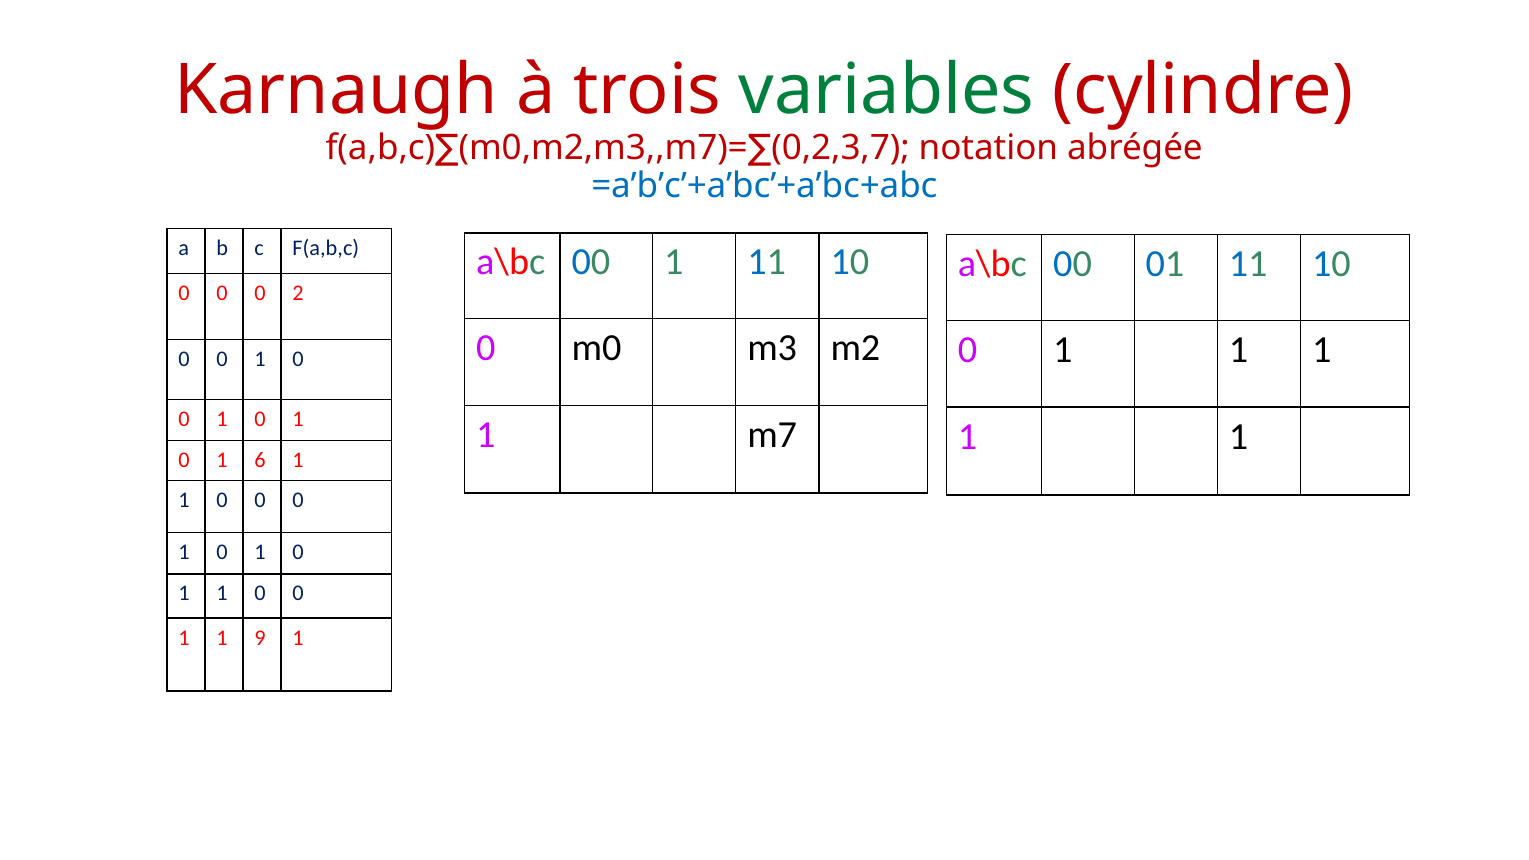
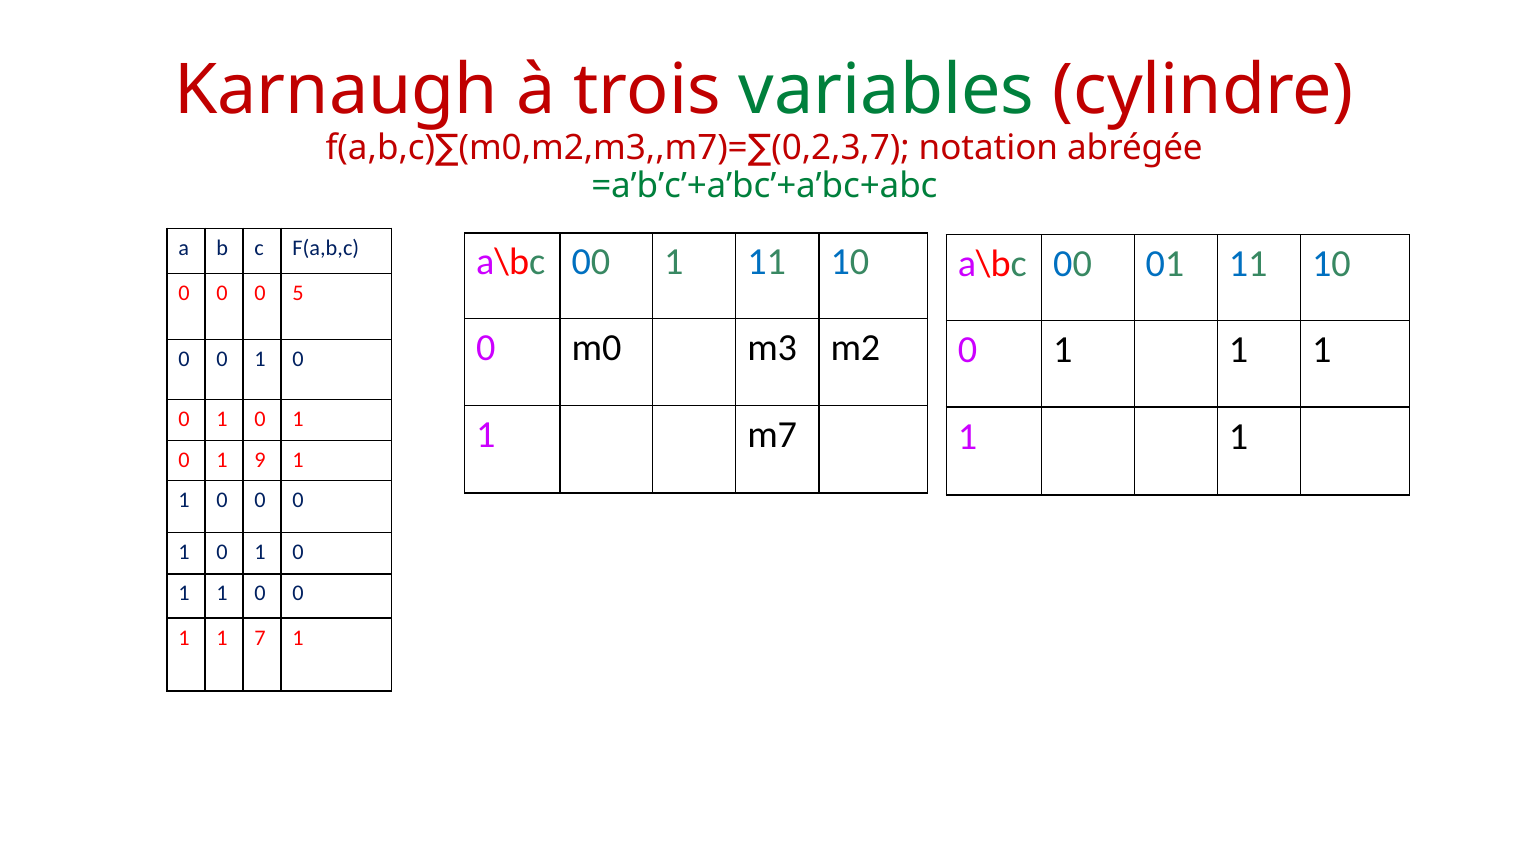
=a’b’c’+a’bc’+a’bc+abc colour: blue -> green
2: 2 -> 5
6: 6 -> 9
9: 9 -> 7
